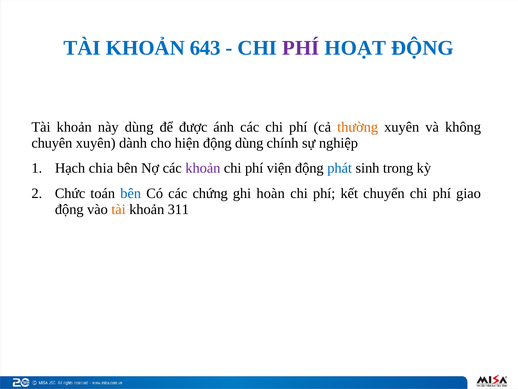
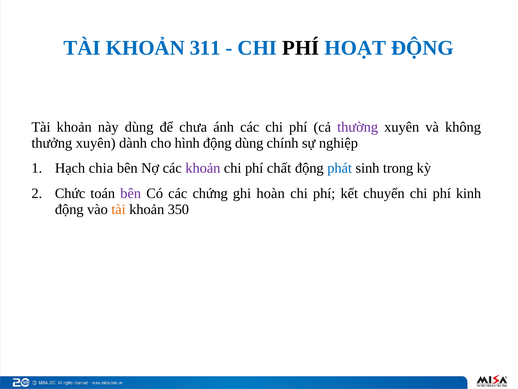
643: 643 -> 311
PHÍ at (301, 48) colour: purple -> black
được: được -> chưa
thường colour: orange -> purple
chuyên: chuyên -> thưởng
hiện: hiện -> hình
viện: viện -> chất
bên at (131, 193) colour: blue -> purple
giao: giao -> kinh
311: 311 -> 350
